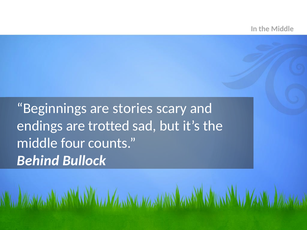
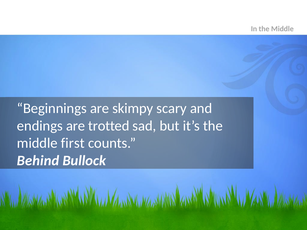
stories: stories -> skimpy
four: four -> first
